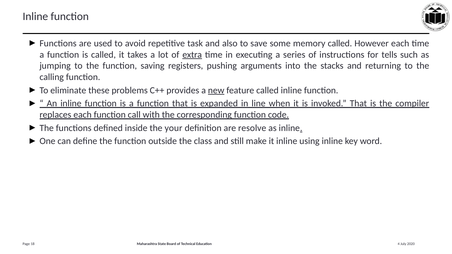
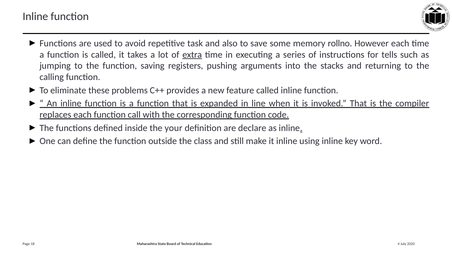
memory called: called -> rollno
new underline: present -> none
resolve: resolve -> declare
